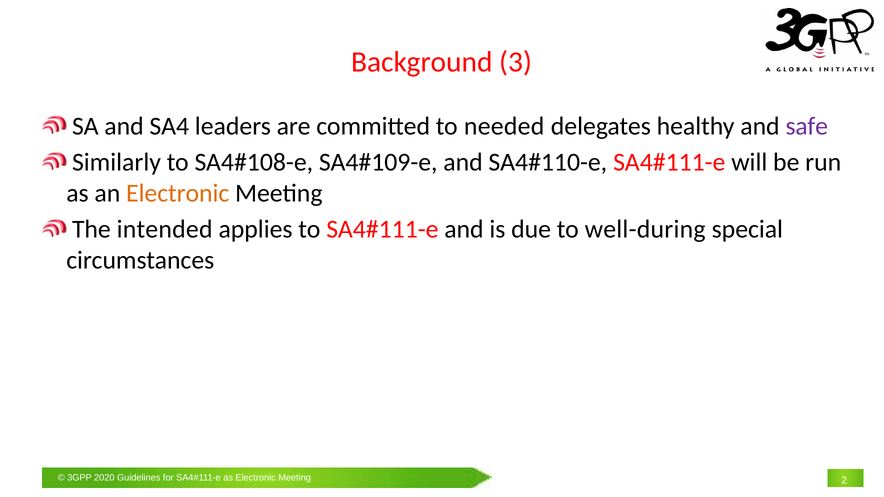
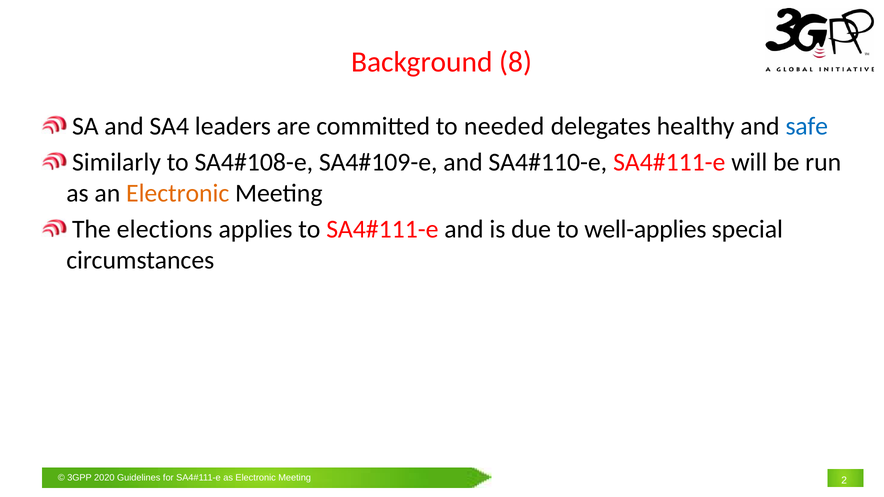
3: 3 -> 8
safe colour: purple -> blue
intended: intended -> elections
well-during: well-during -> well-applies
